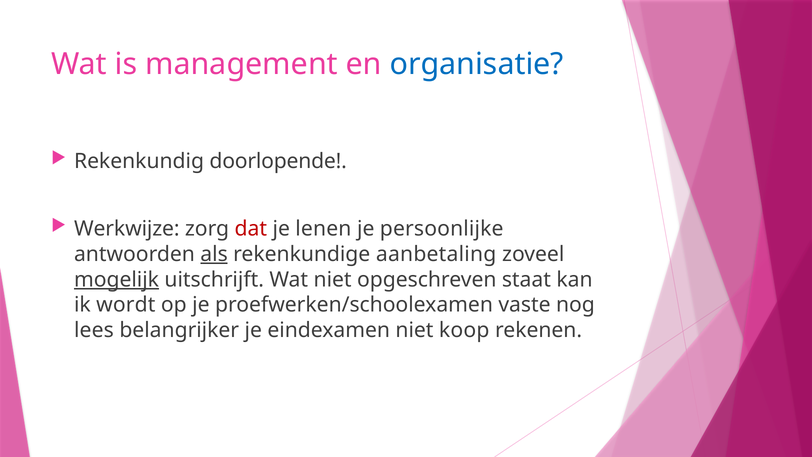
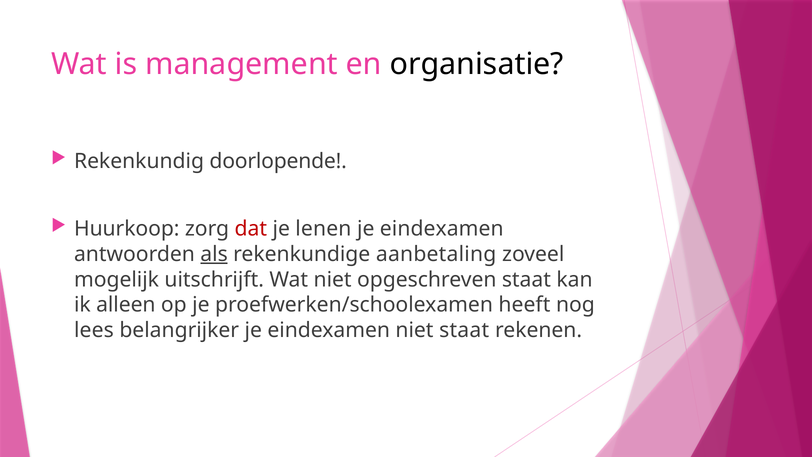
organisatie colour: blue -> black
Werkwijze: Werkwijze -> Huurkoop
persoonlijke at (442, 229): persoonlijke -> eindexamen
mogelijk underline: present -> none
wordt: wordt -> alleen
vaste: vaste -> heeft
niet koop: koop -> staat
